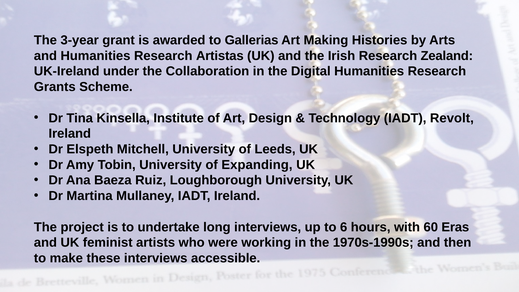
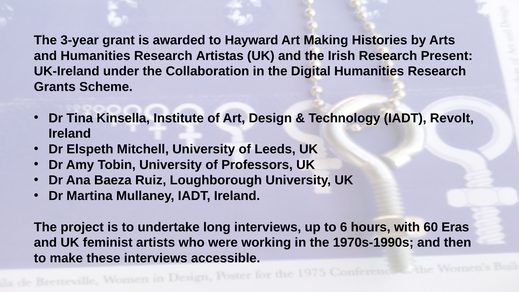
Gallerias: Gallerias -> Hayward
Zealand: Zealand -> Present
Expanding: Expanding -> Professors
